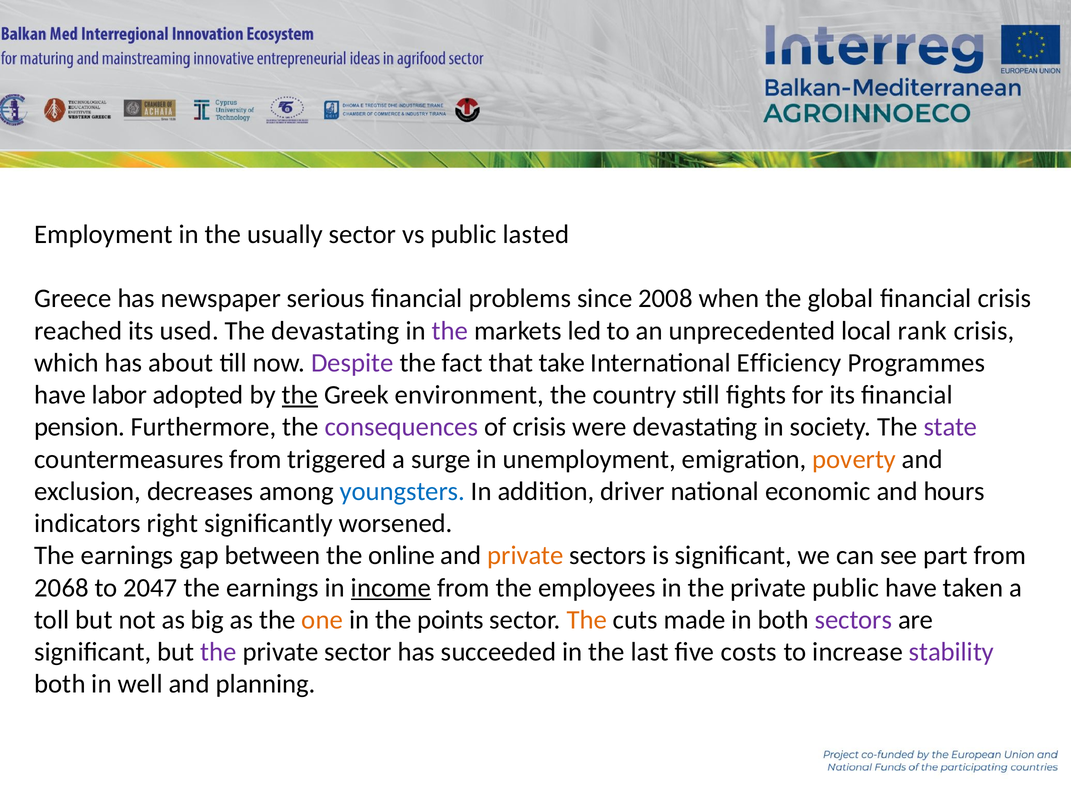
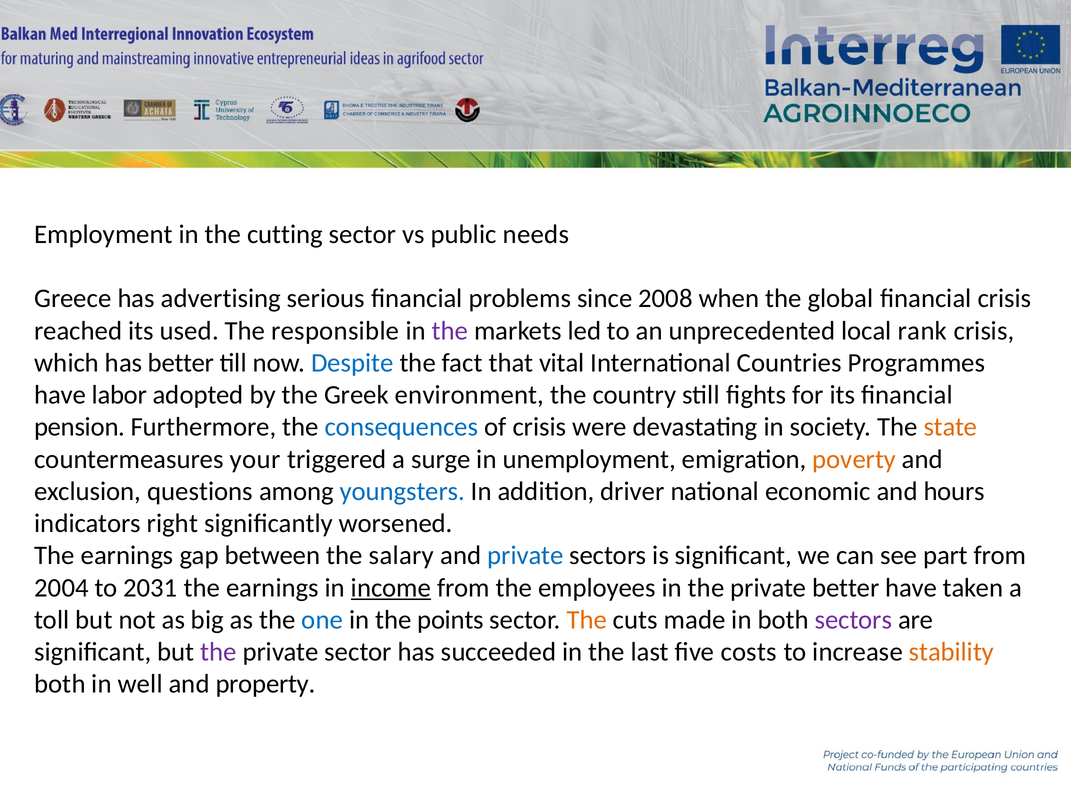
usually: usually -> cutting
lasted: lasted -> needs
newspaper: newspaper -> advertising
The devastating: devastating -> responsible
has about: about -> better
Despite colour: purple -> blue
take: take -> vital
Efficiency: Efficiency -> Countries
the at (300, 395) underline: present -> none
consequences colour: purple -> blue
state colour: purple -> orange
countermeasures from: from -> your
decreases: decreases -> questions
online: online -> salary
private at (525, 556) colour: orange -> blue
2068: 2068 -> 2004
2047: 2047 -> 2031
private public: public -> better
one colour: orange -> blue
stability colour: purple -> orange
planning: planning -> property
